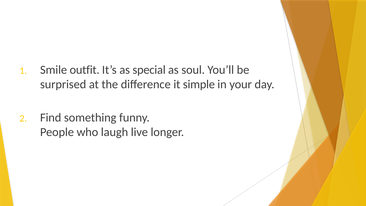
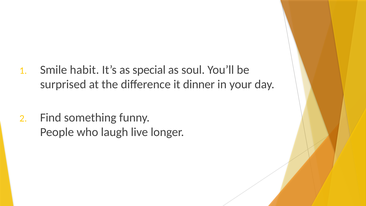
outfit: outfit -> habit
simple: simple -> dinner
